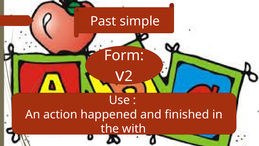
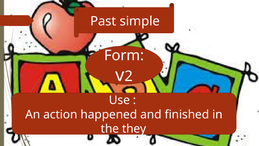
with: with -> they
